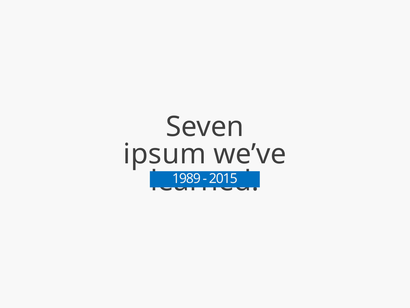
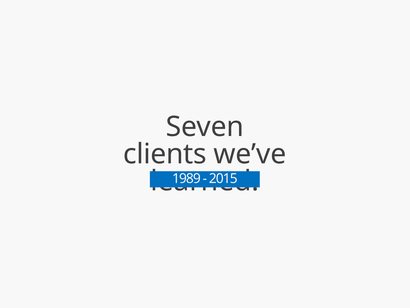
ipsum: ipsum -> clients
